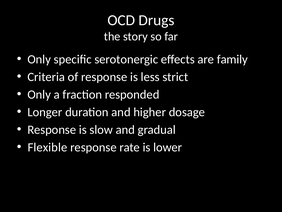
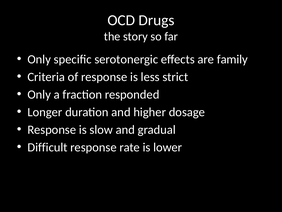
Flexible: Flexible -> Difficult
